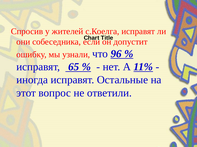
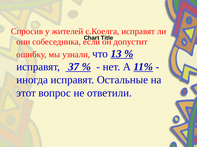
96: 96 -> 13
65: 65 -> 37
